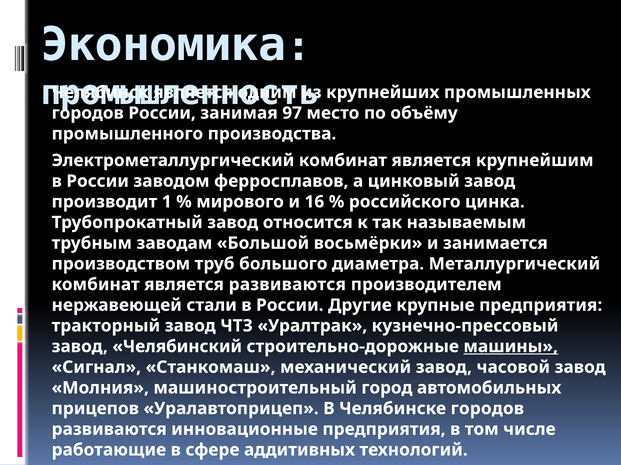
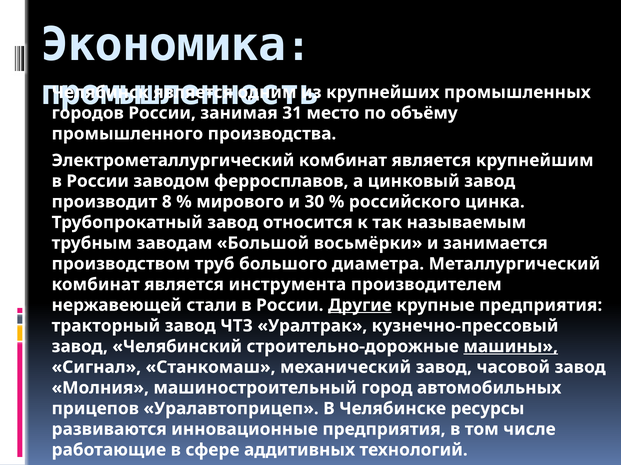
97: 97 -> 31
1: 1 -> 8
16: 16 -> 30
является развиваются: развиваются -> инструмента
Другие underline: none -> present
Челябинске городов: городов -> ресурсы
